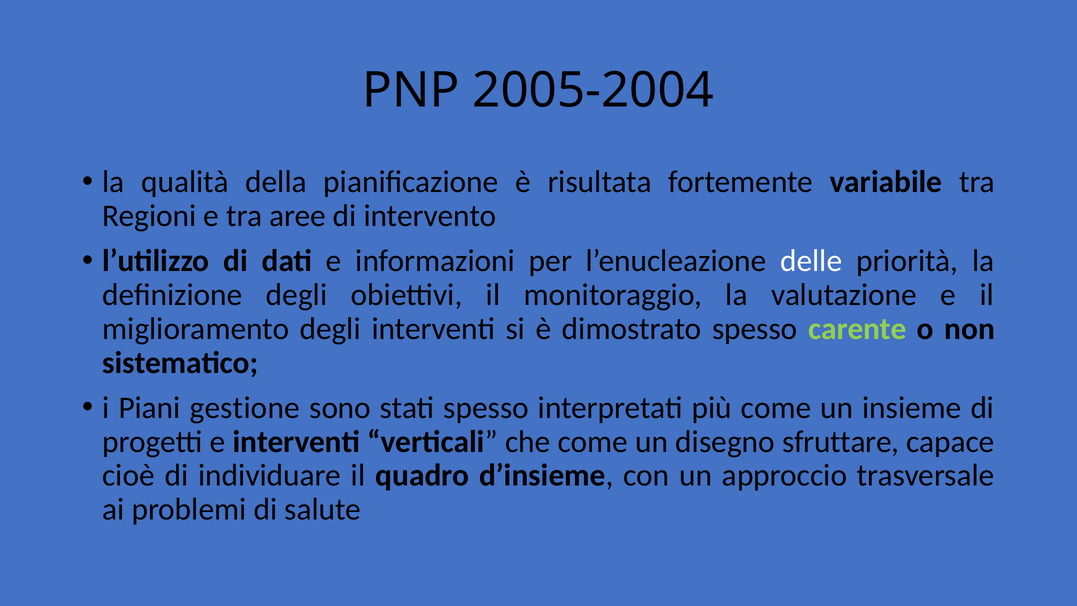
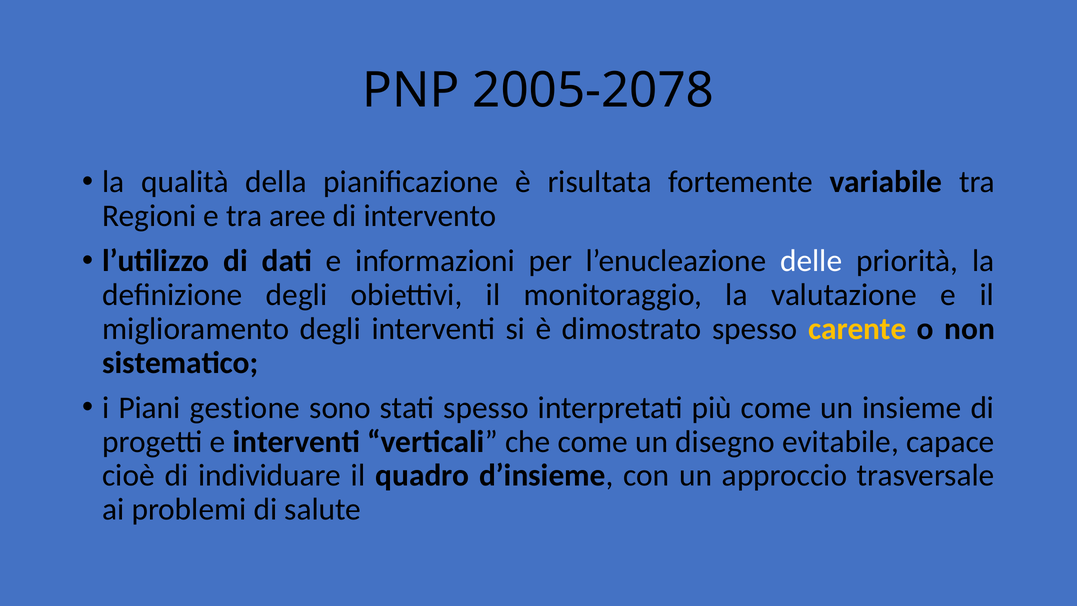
2005-2004: 2005-2004 -> 2005-2078
carente colour: light green -> yellow
sfruttare: sfruttare -> evitabile
